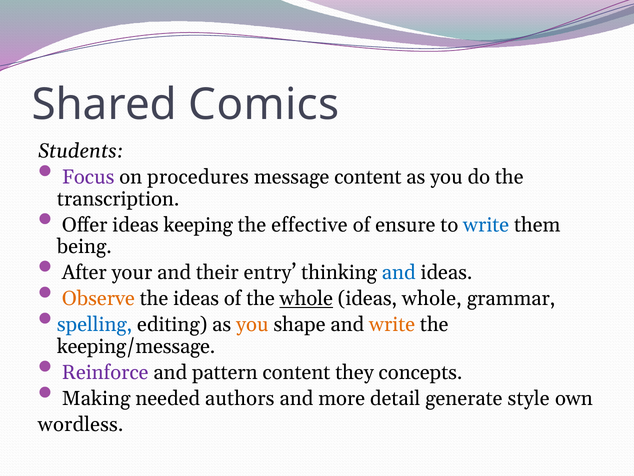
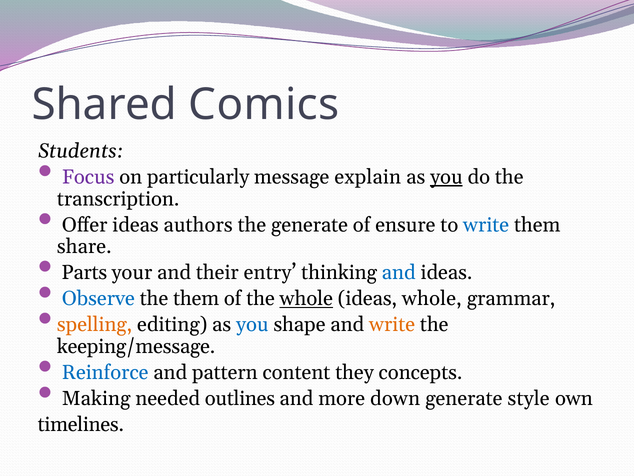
procedures: procedures -> particularly
message content: content -> explain
you at (446, 177) underline: none -> present
keeping: keeping -> authors
the effective: effective -> generate
being: being -> share
After: After -> Parts
Observe colour: orange -> blue
the ideas: ideas -> them
spelling colour: blue -> orange
you at (252, 324) colour: orange -> blue
Reinforce colour: purple -> blue
authors: authors -> outlines
detail: detail -> down
wordless: wordless -> timelines
